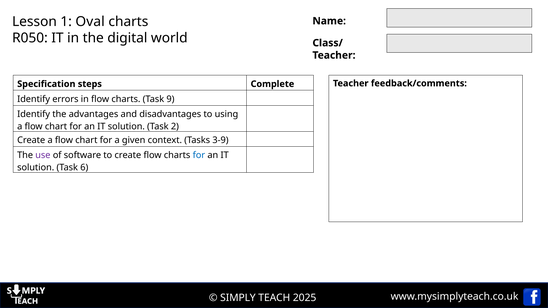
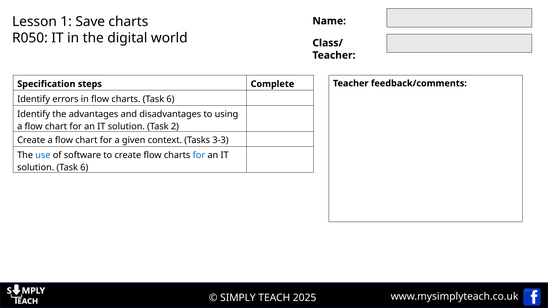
Oval: Oval -> Save
charts Task 9: 9 -> 6
3-9: 3-9 -> 3-3
use colour: purple -> blue
